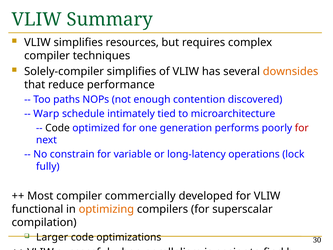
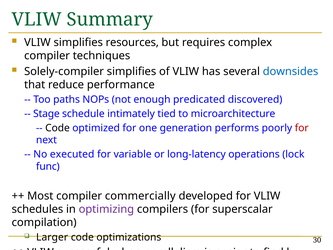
downsides colour: orange -> blue
contention: contention -> predicated
Warp: Warp -> Stage
constrain: constrain -> executed
fully: fully -> func
functional: functional -> schedules
optimizing colour: orange -> purple
